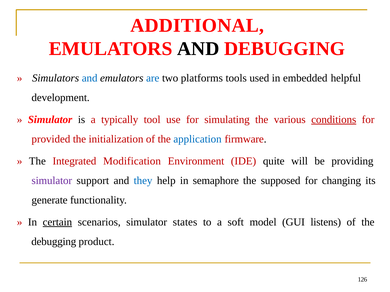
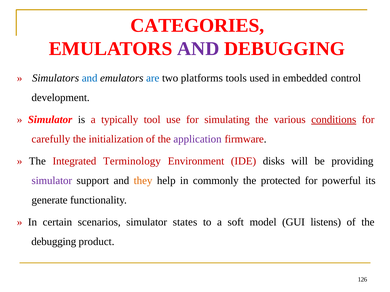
ADDITIONAL: ADDITIONAL -> CATEGORIES
AND at (198, 49) colour: black -> purple
helpful: helpful -> control
provided: provided -> carefully
application colour: blue -> purple
Modification: Modification -> Terminology
quite: quite -> disks
they colour: blue -> orange
semaphore: semaphore -> commonly
supposed: supposed -> protected
changing: changing -> powerful
certain underline: present -> none
